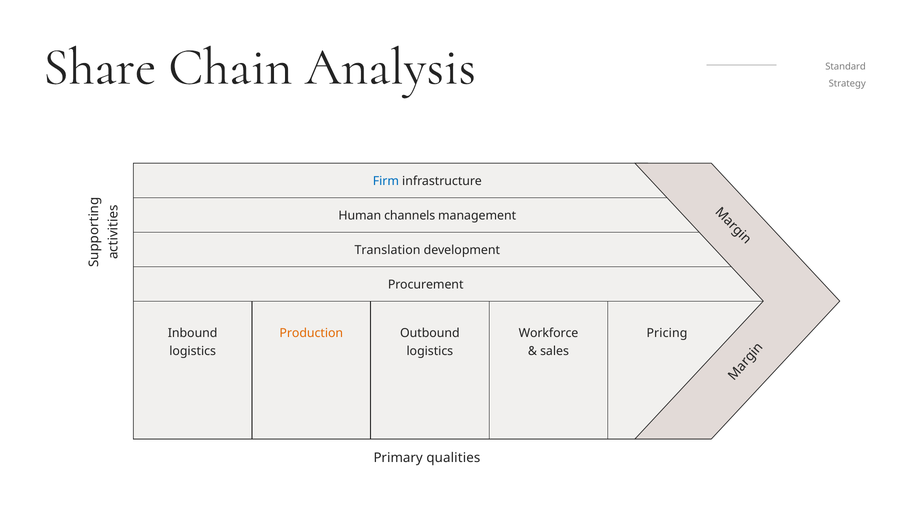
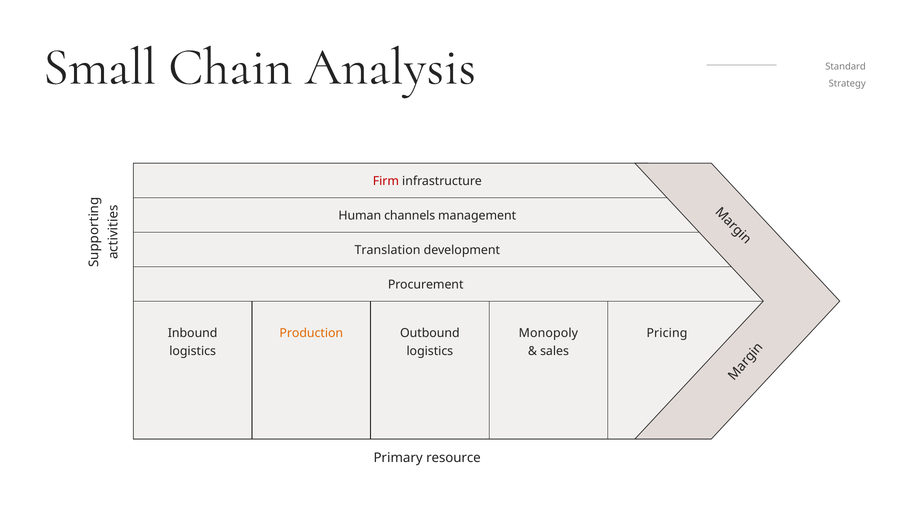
Share: Share -> Small
Firm colour: blue -> red
Workforce: Workforce -> Monopoly
qualities: qualities -> resource
